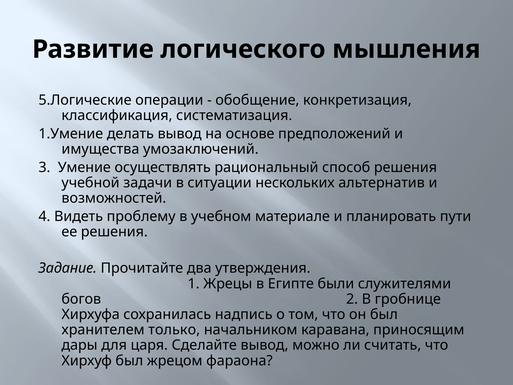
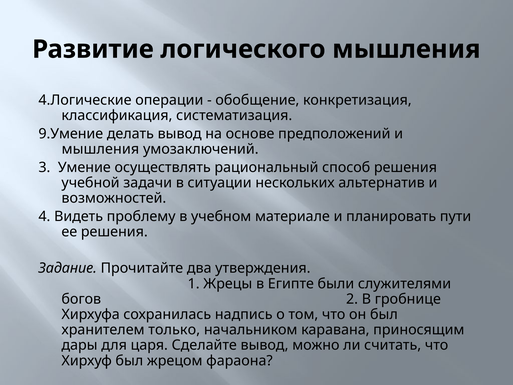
5.Логические: 5.Логические -> 4.Логические
1.Умение: 1.Умение -> 9.Умение
имущества at (100, 149): имущества -> мышления
